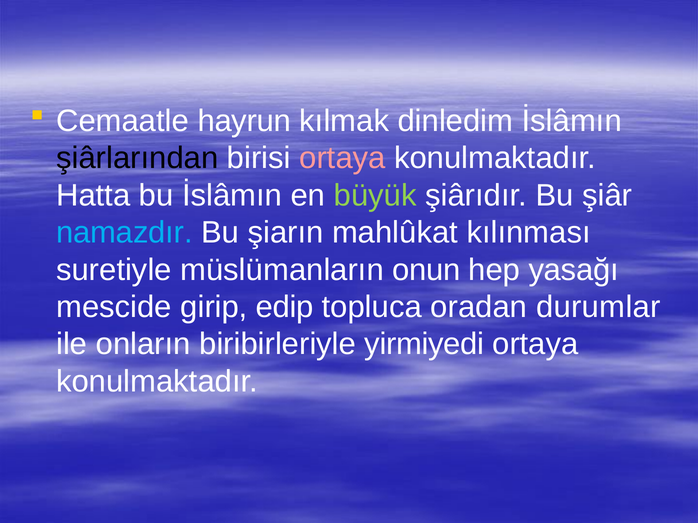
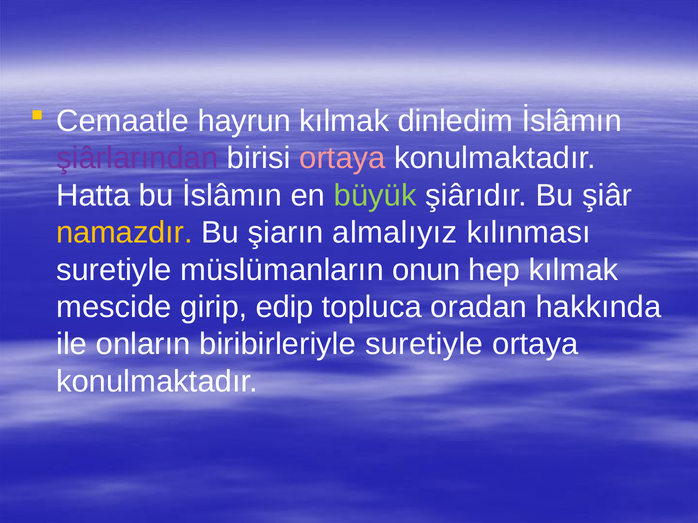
şiârlarından colour: black -> purple
namazdır colour: light blue -> yellow
mahlûkat: mahlûkat -> almalıyız
hep yasağı: yasağı -> kılmak
durumlar: durumlar -> hakkında
biribirleriyle yirmiyedi: yirmiyedi -> suretiyle
